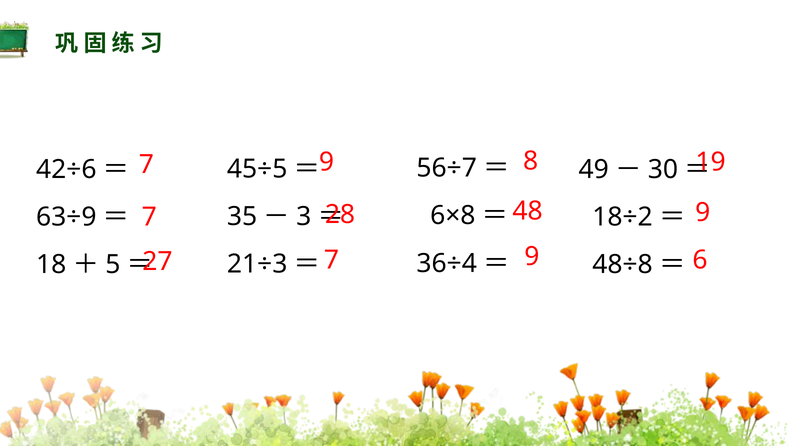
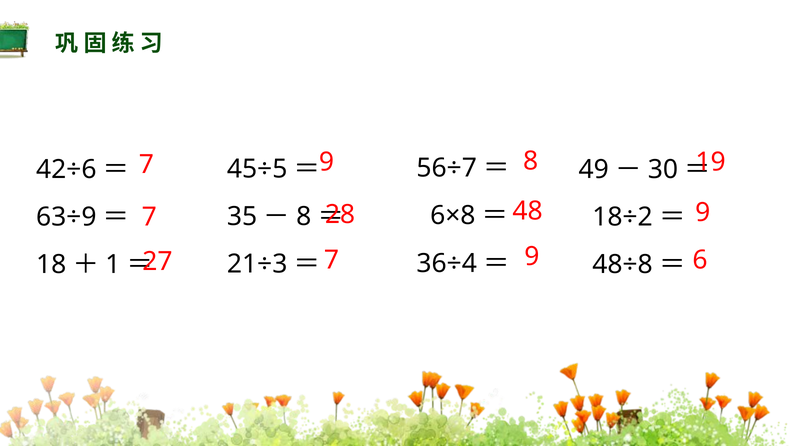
3 at (304, 216): 3 -> 8
5: 5 -> 1
